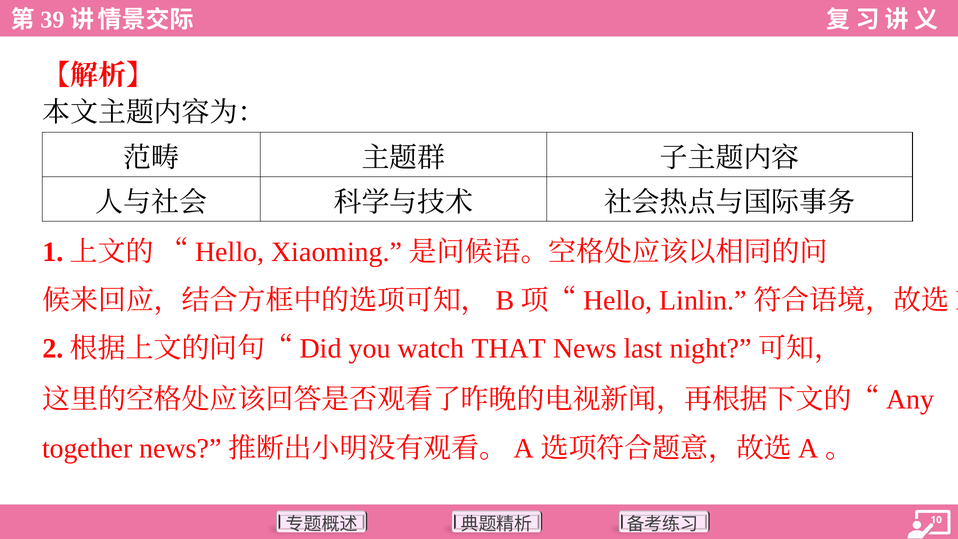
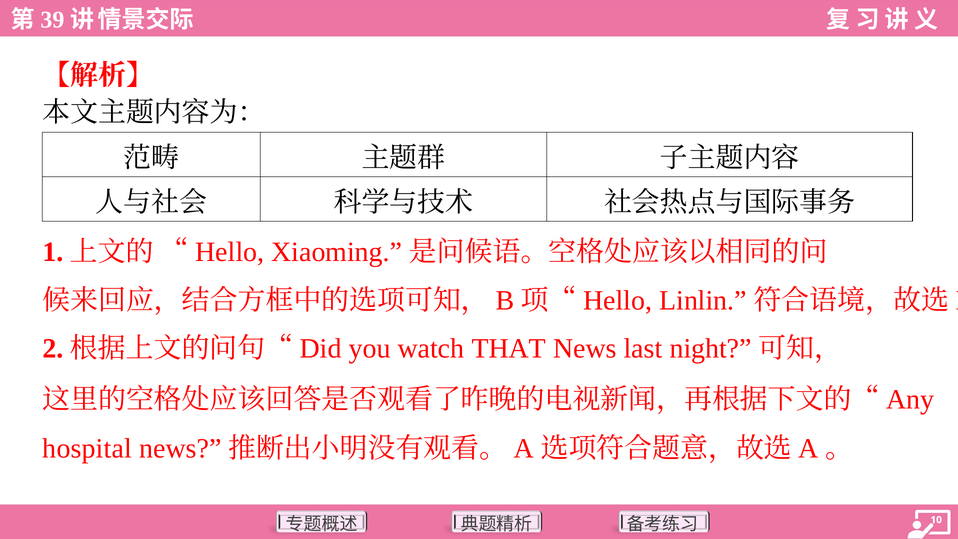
together: together -> hospital
